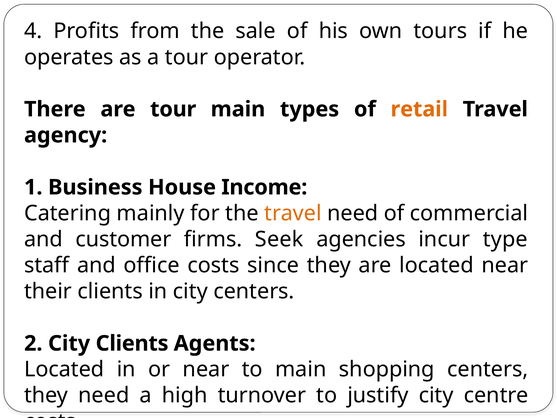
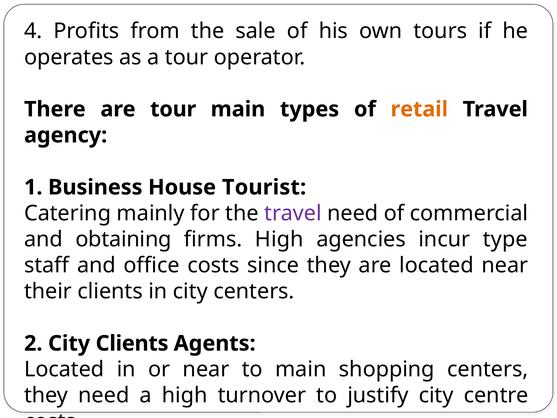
Income: Income -> Tourist
travel at (293, 213) colour: orange -> purple
customer: customer -> obtaining
firms Seek: Seek -> High
